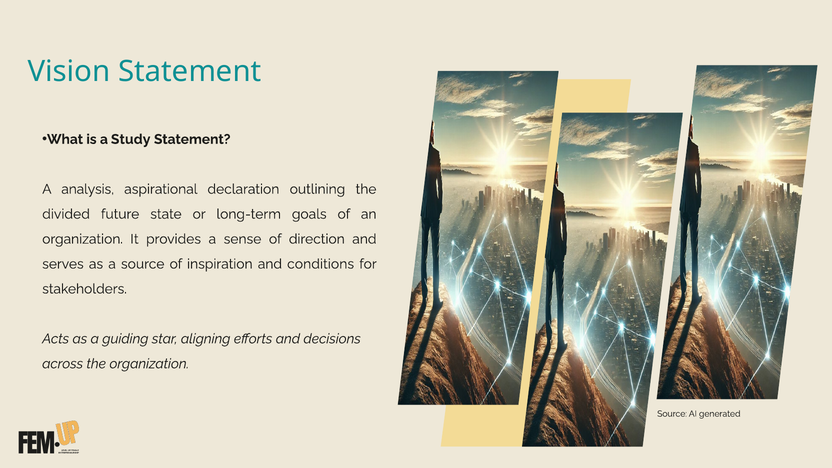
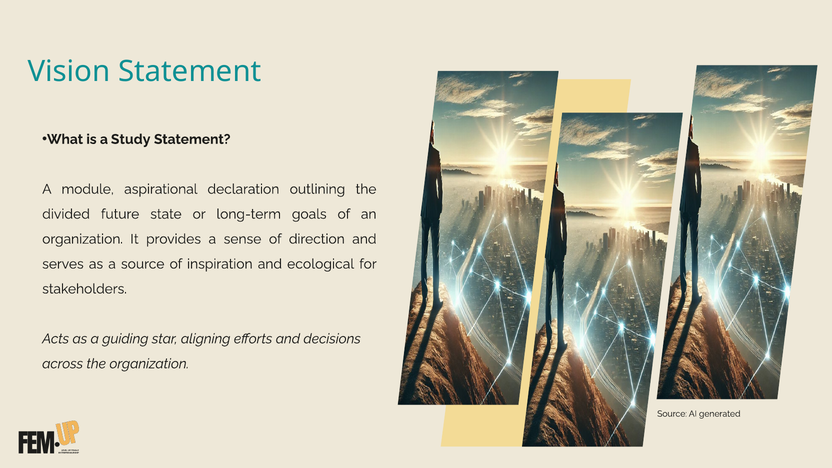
analysis: analysis -> module
conditions: conditions -> ecological
